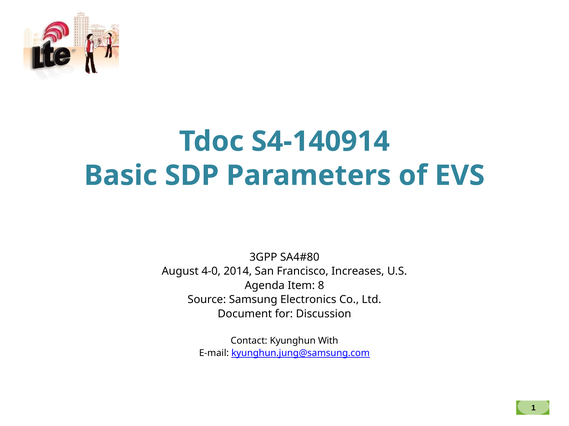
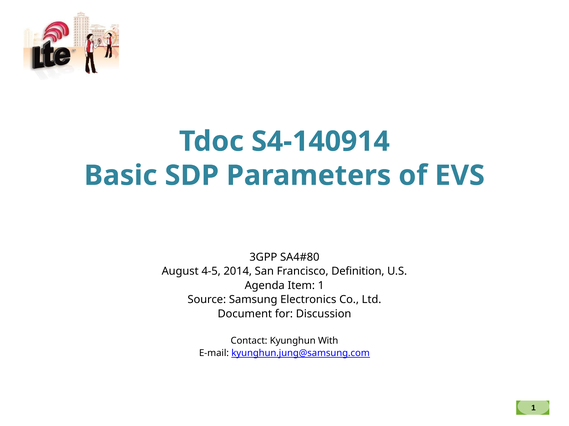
4-0: 4-0 -> 4-5
Increases: Increases -> Definition
Item 8: 8 -> 1
